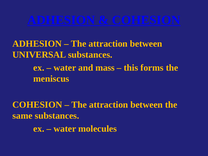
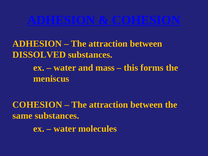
UNIVERSAL: UNIVERSAL -> DISSOLVED
